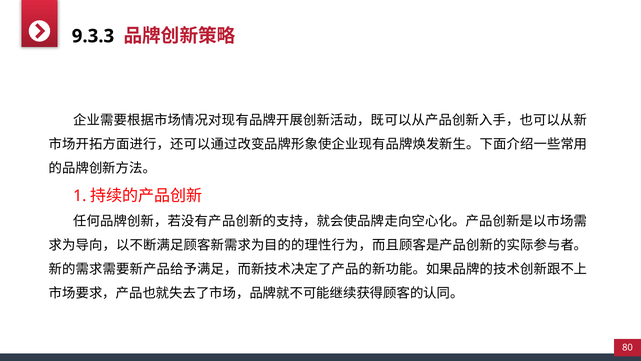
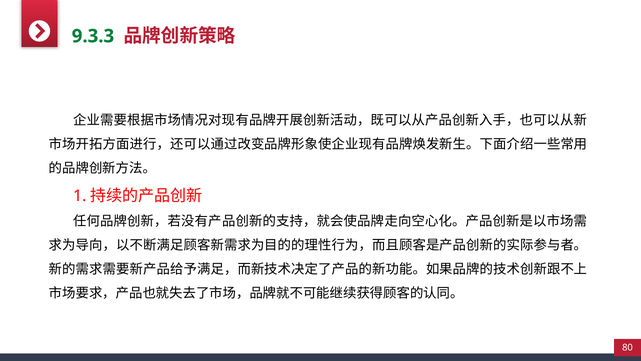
9.3.3 colour: black -> green
